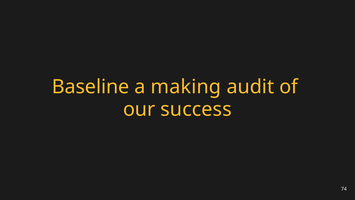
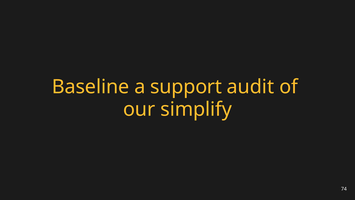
making: making -> support
success: success -> simplify
